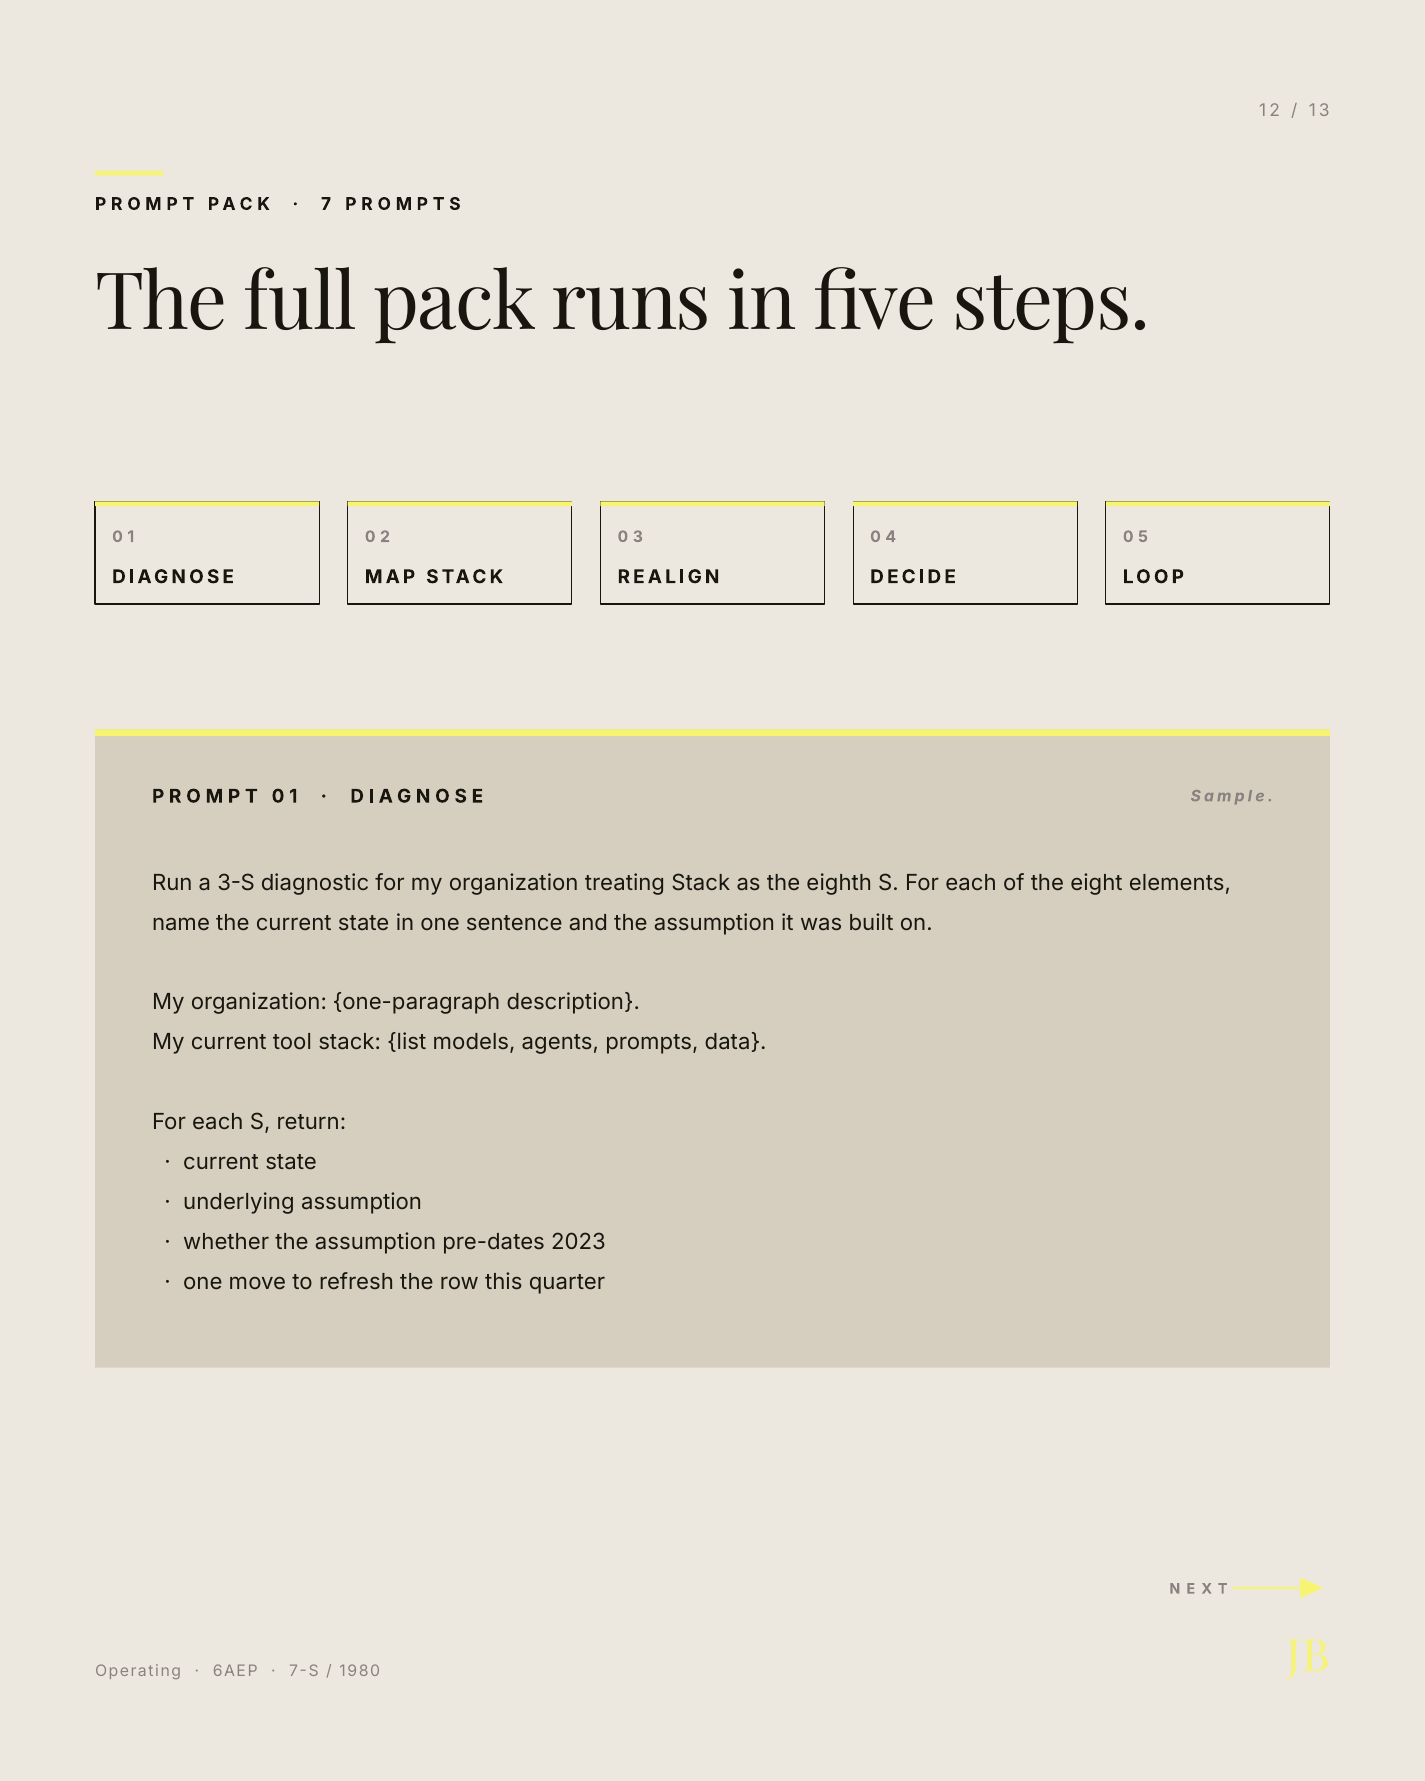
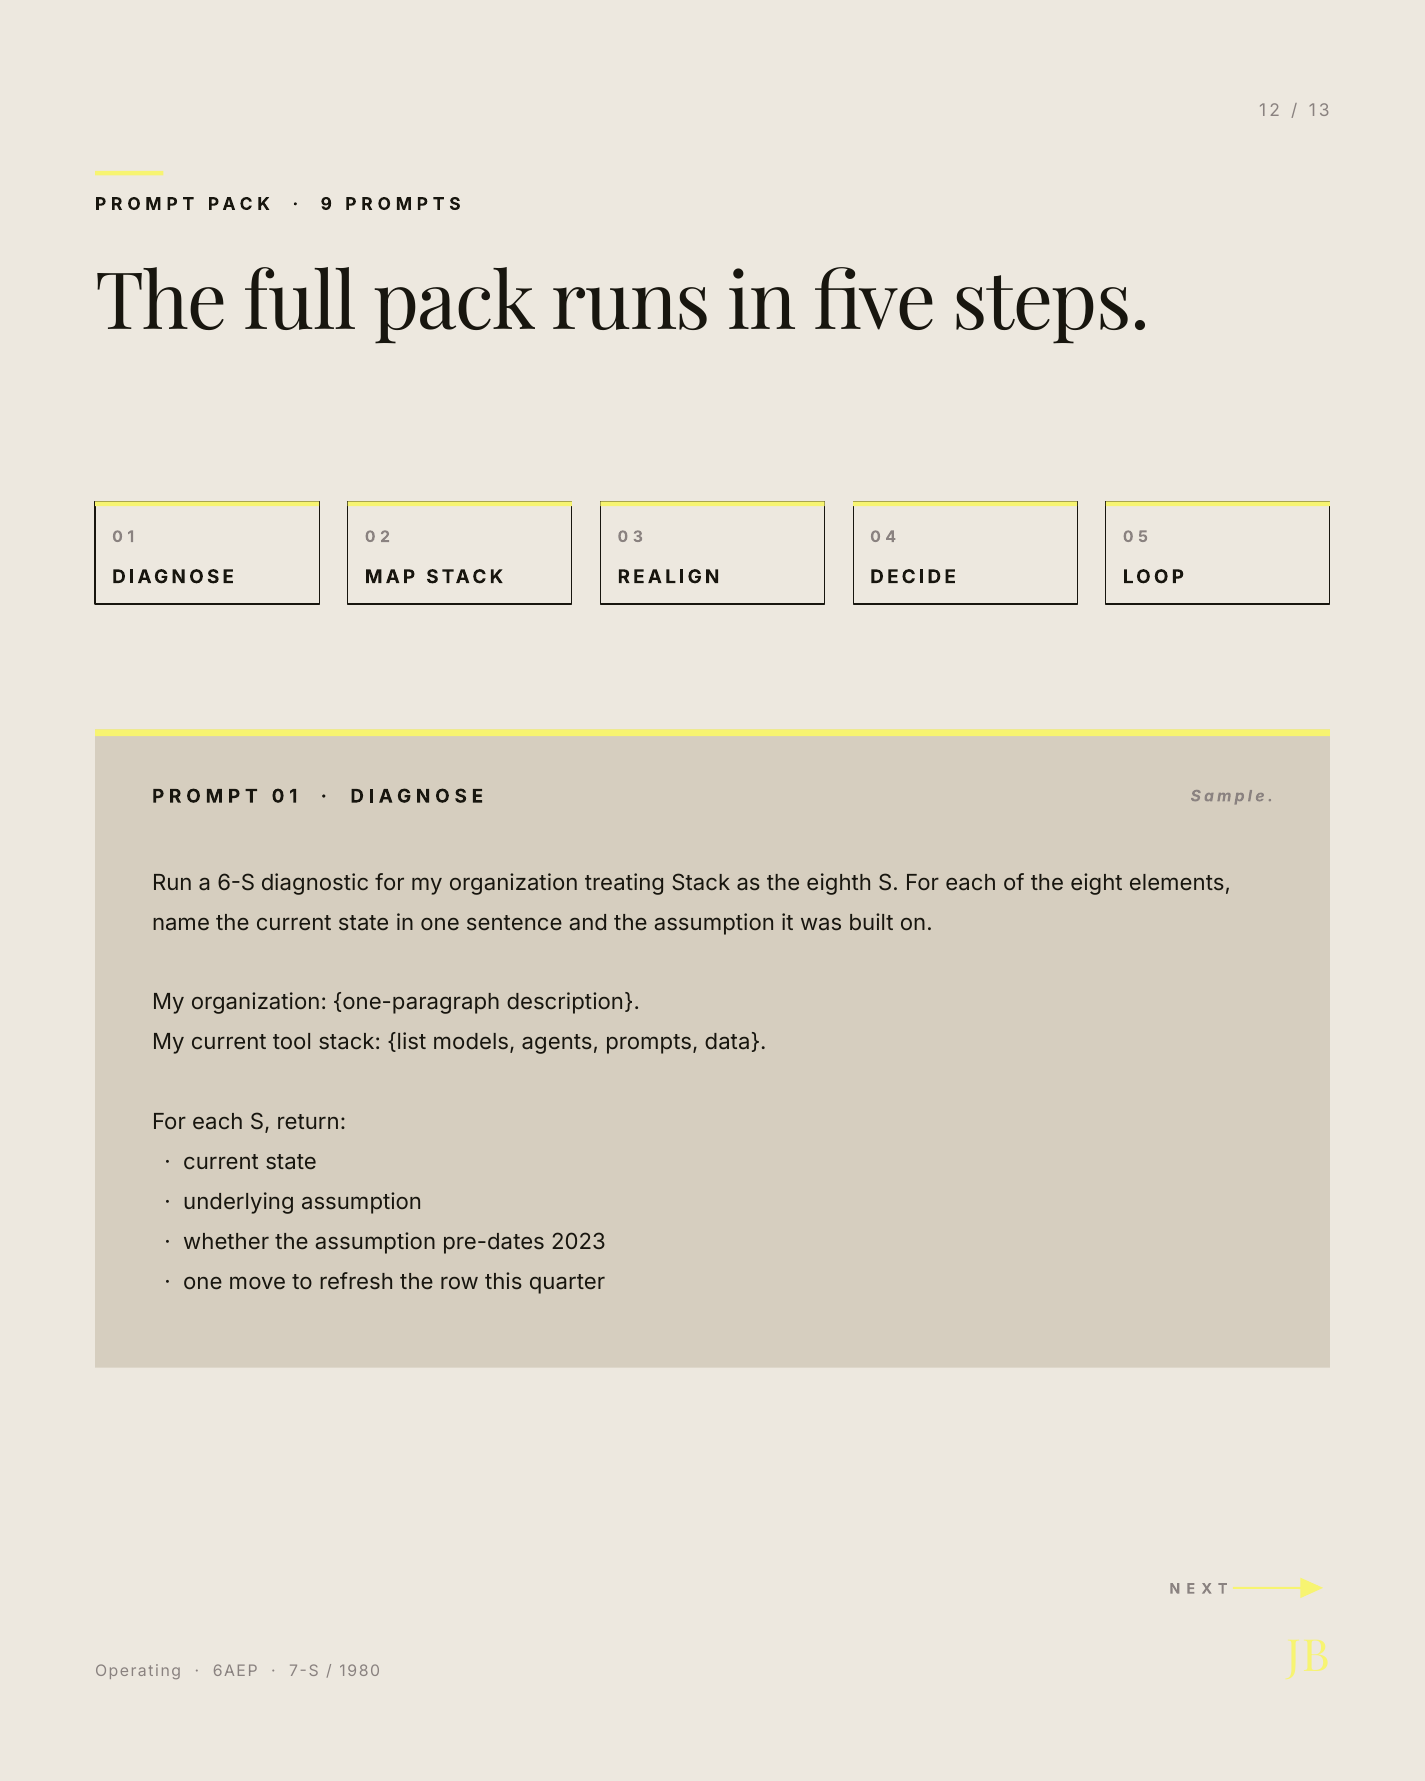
7: 7 -> 9
3-S: 3-S -> 6-S
